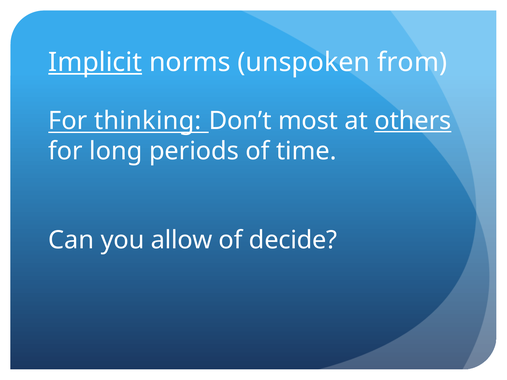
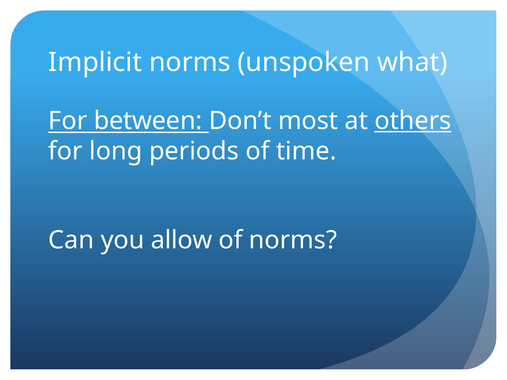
Implicit underline: present -> none
from: from -> what
thinking: thinking -> between
of decide: decide -> norms
